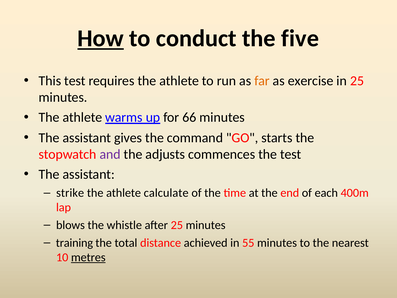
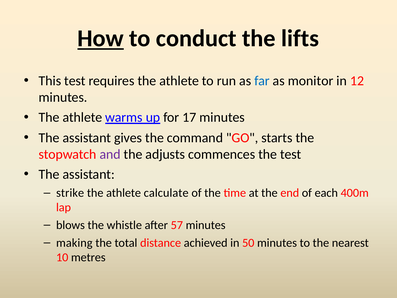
five: five -> lifts
far colour: orange -> blue
exercise: exercise -> monitor
in 25: 25 -> 12
66: 66 -> 17
after 25: 25 -> 57
training: training -> making
55: 55 -> 50
metres underline: present -> none
